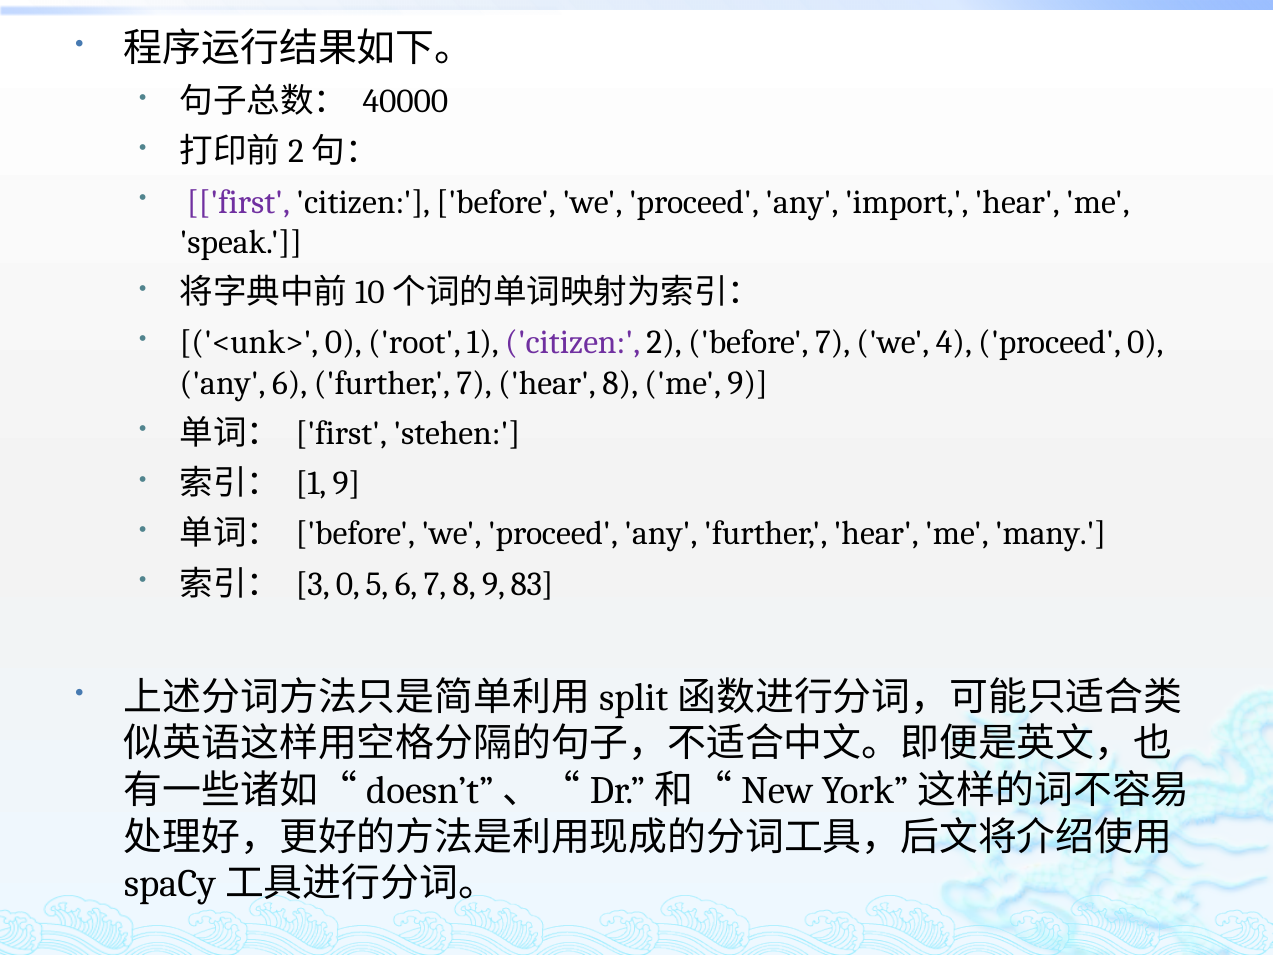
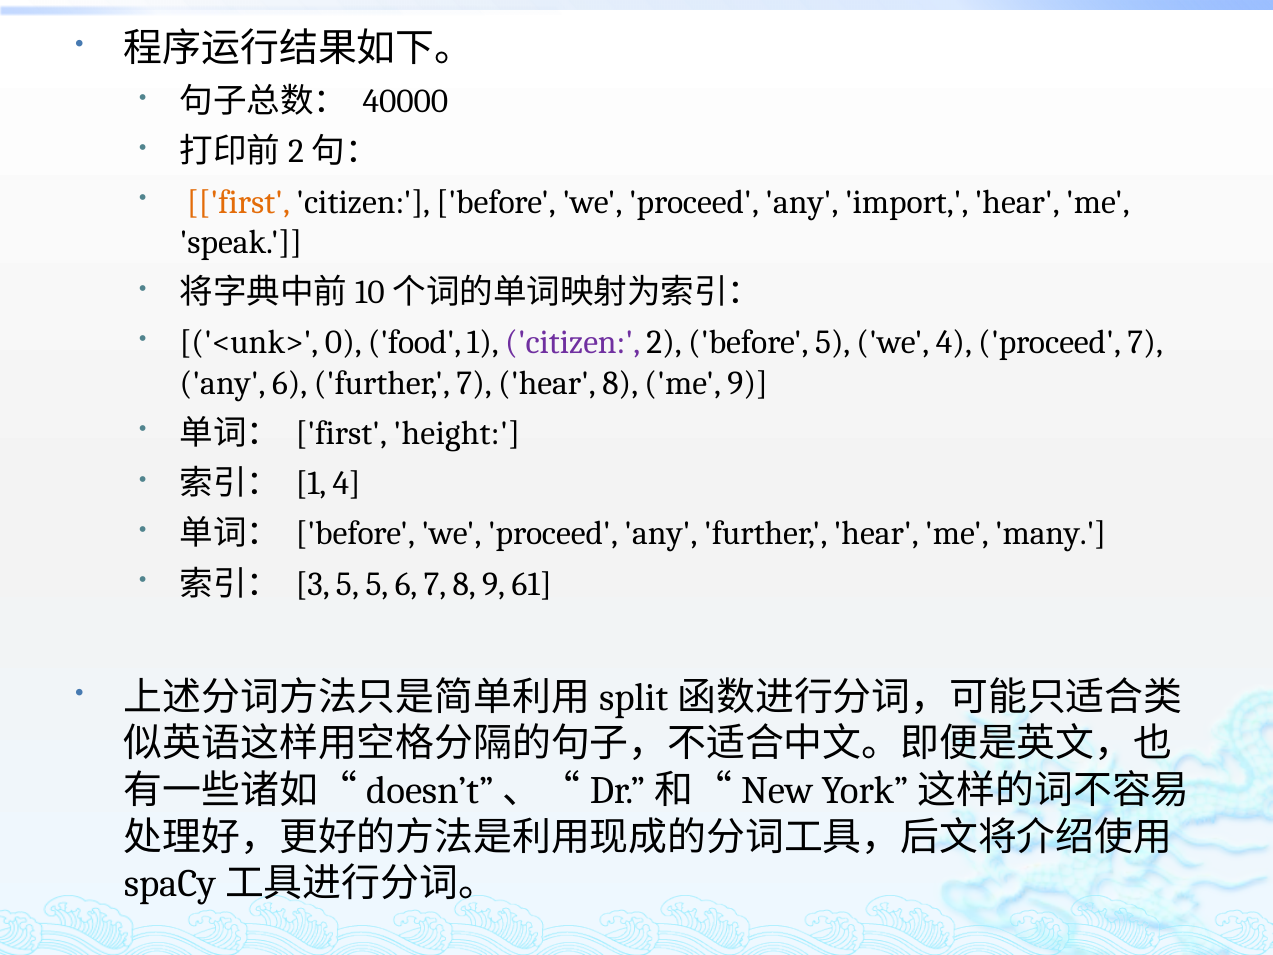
first at (238, 202) colour: purple -> orange
root: root -> food
before 7: 7 -> 5
proceed 0: 0 -> 7
stehen: stehen -> height
1 9: 9 -> 4
3 0: 0 -> 5
83: 83 -> 61
